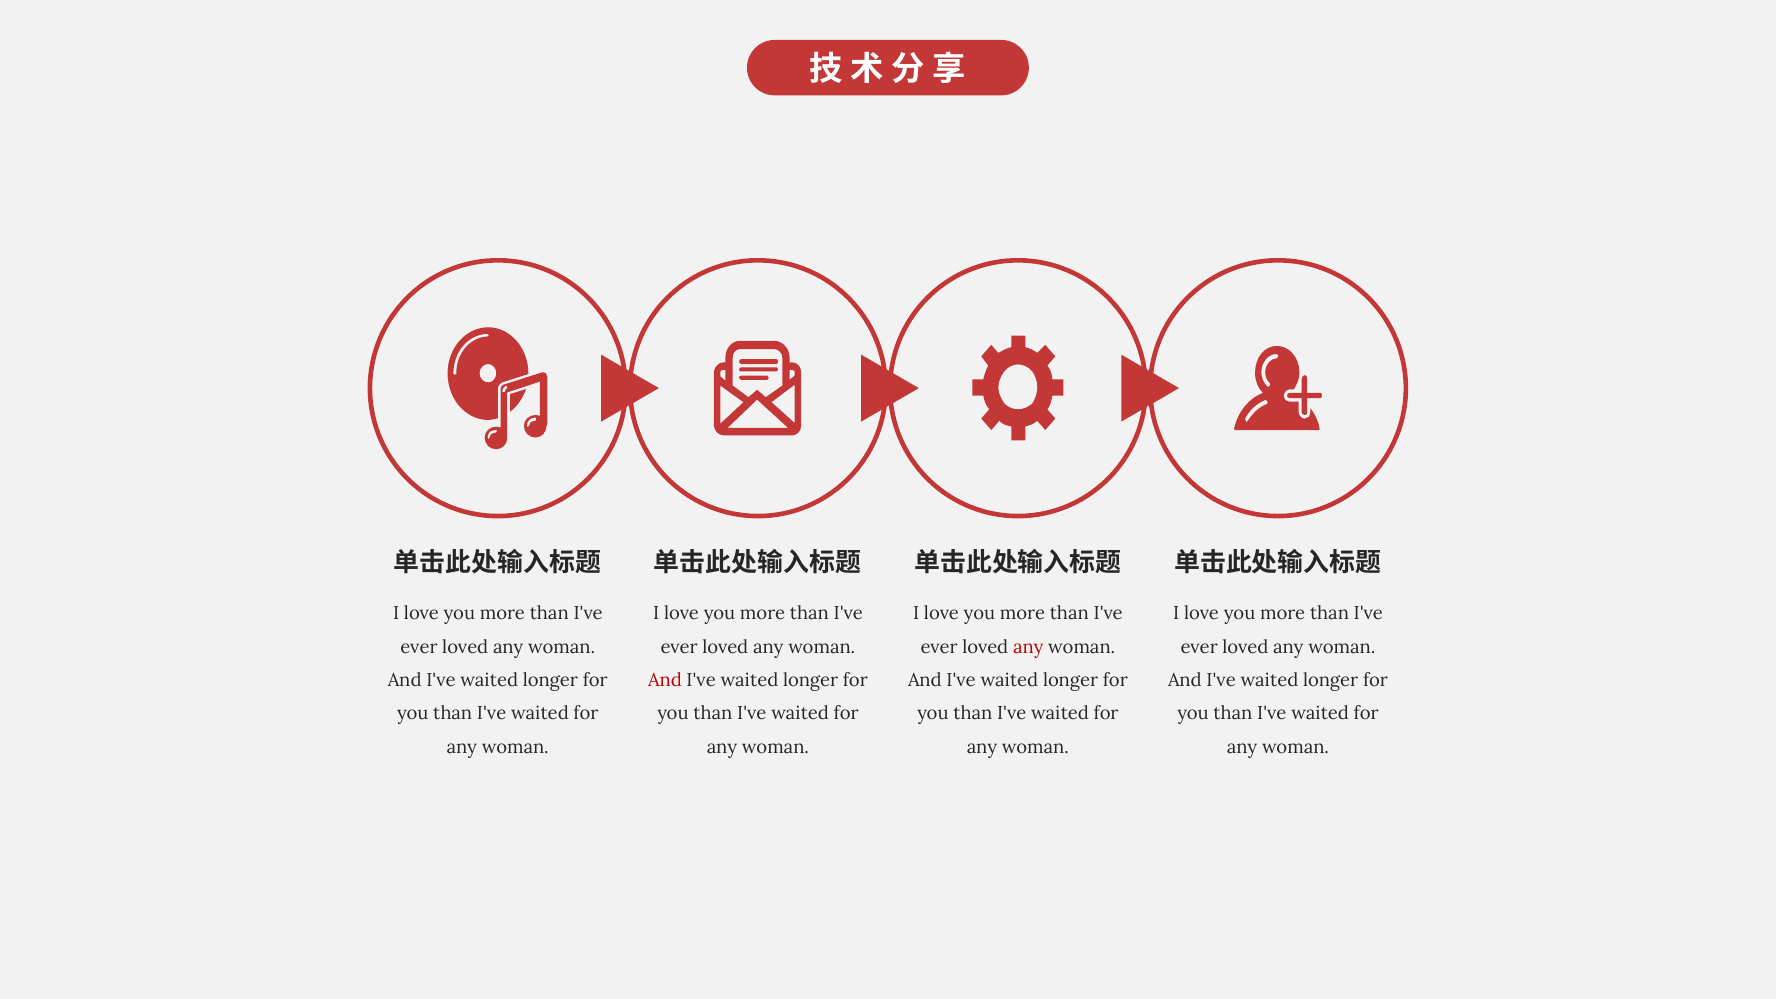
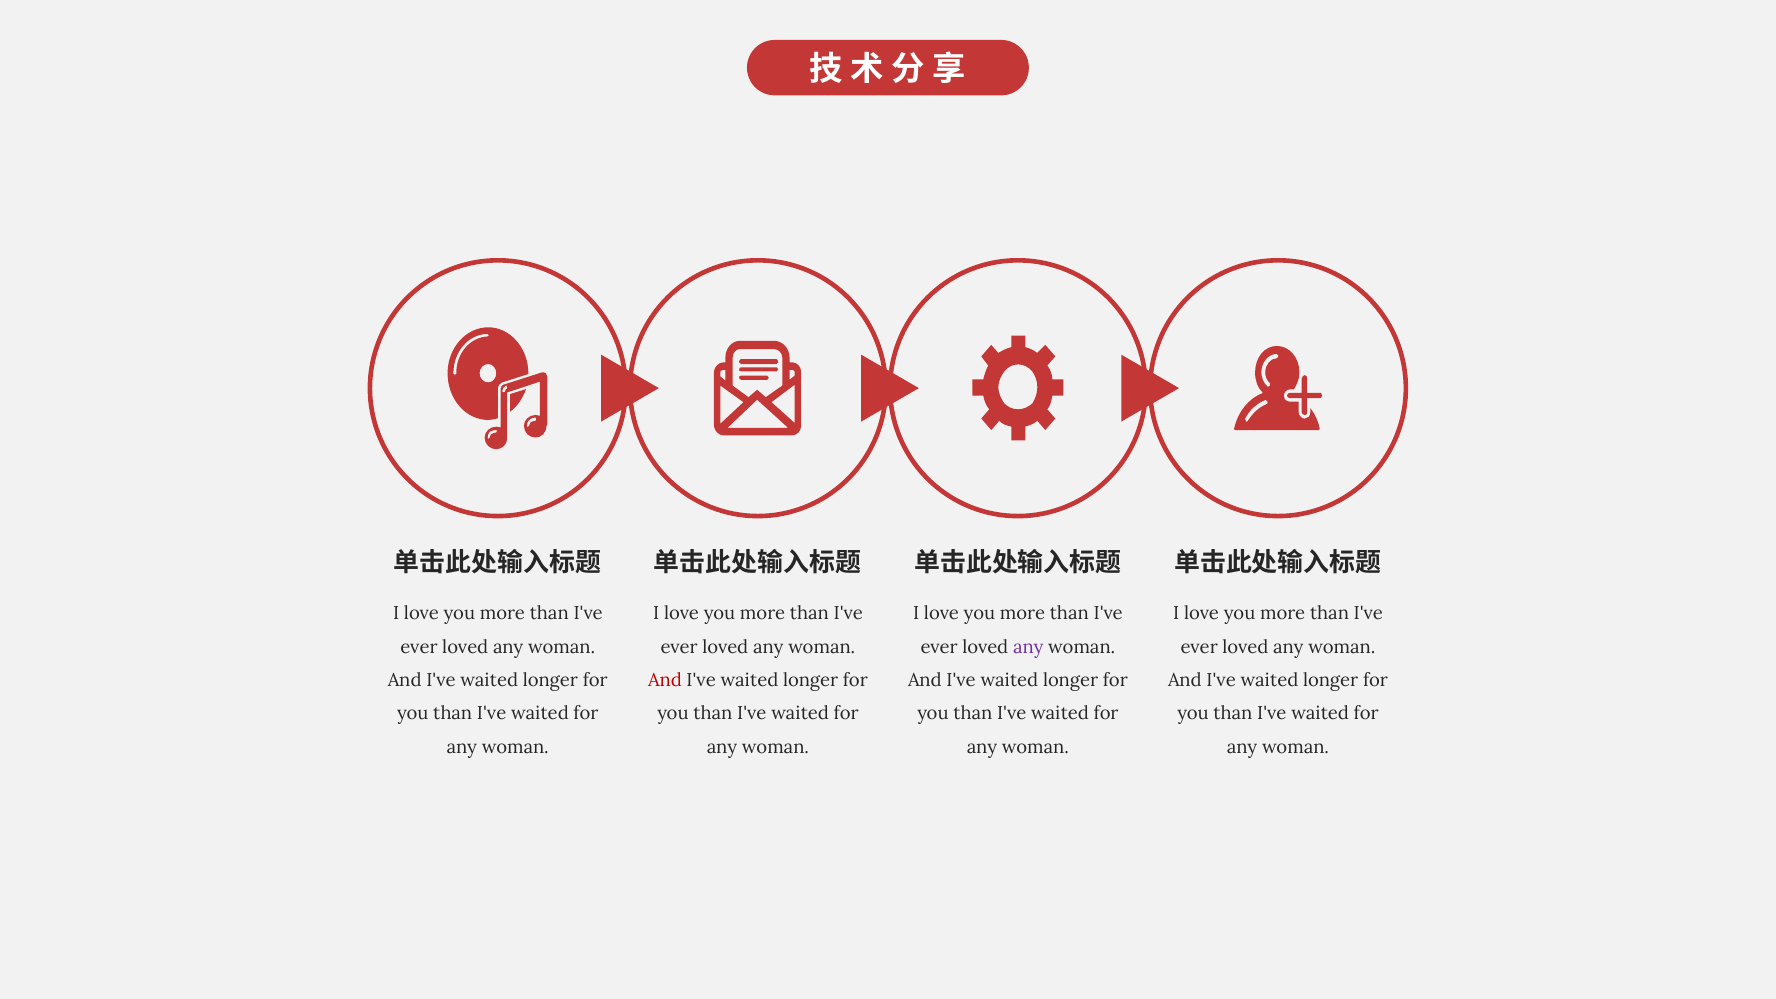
any at (1028, 647) colour: red -> purple
